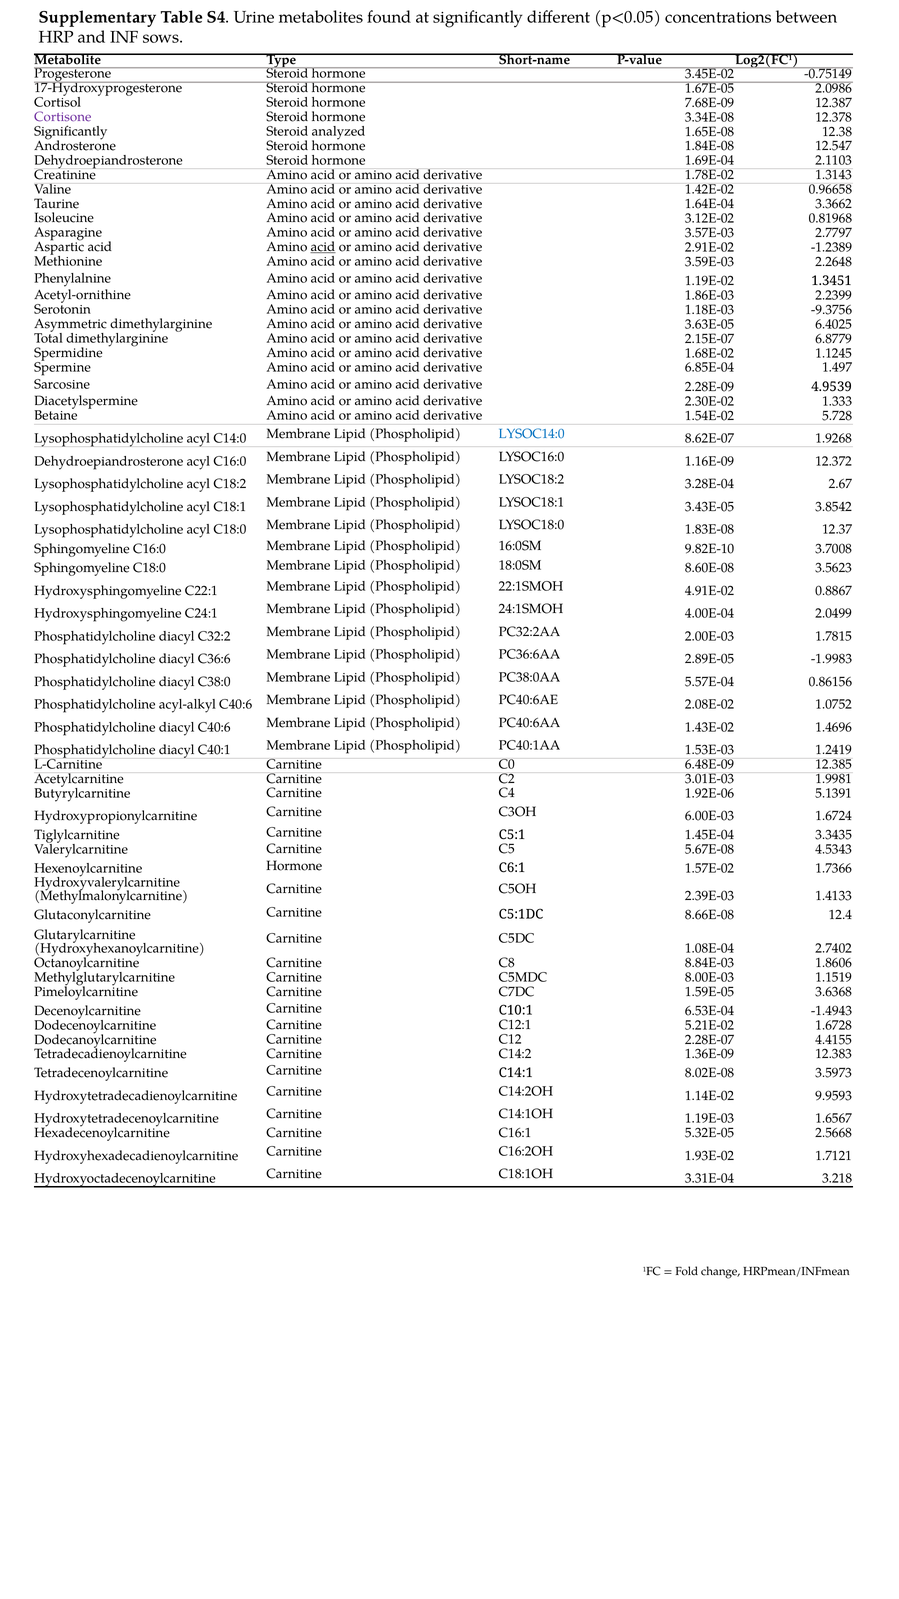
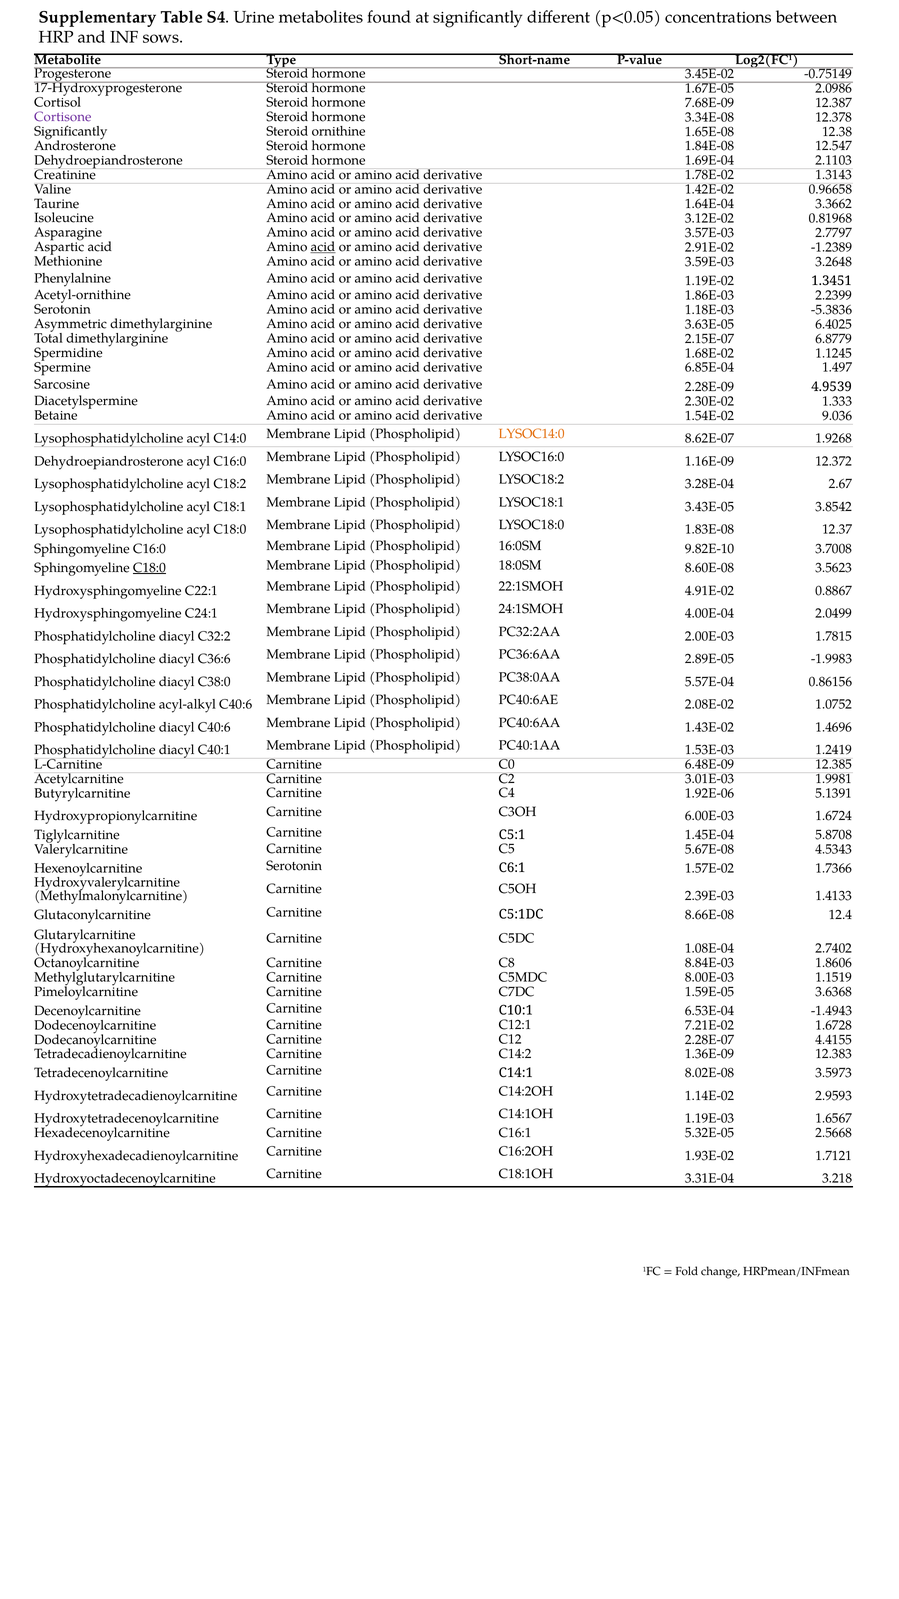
analyzed: analyzed -> ornithine
2.2648: 2.2648 -> 3.2648
-9.3756: -9.3756 -> -5.3836
5.728: 5.728 -> 9.036
LYSOC14:0 colour: blue -> orange
C18:0 at (149, 568) underline: none -> present
3.3435: 3.3435 -> 5.8708
Hexenoylcarnitine Hormone: Hormone -> Serotonin
5.21E-02: 5.21E-02 -> 7.21E-02
9.9593: 9.9593 -> 2.9593
